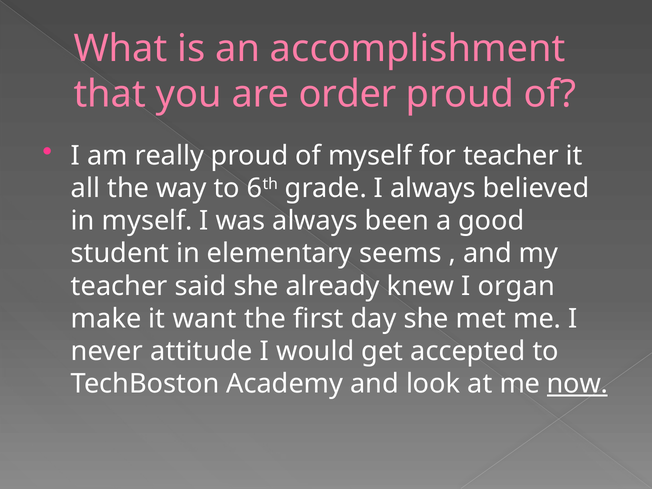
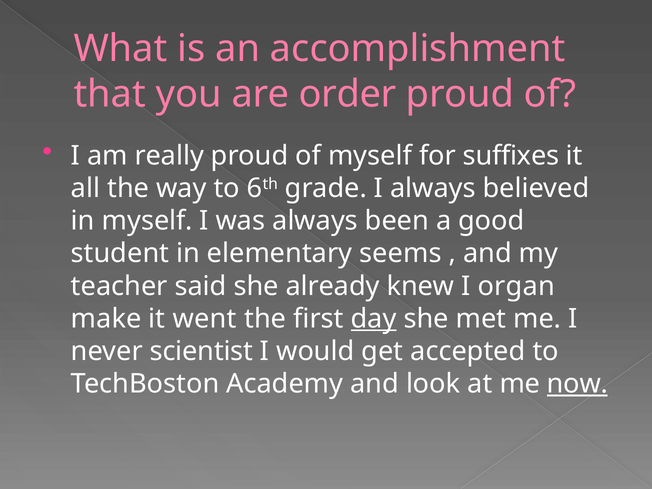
for teacher: teacher -> suffixes
want: want -> went
day underline: none -> present
attitude: attitude -> scientist
